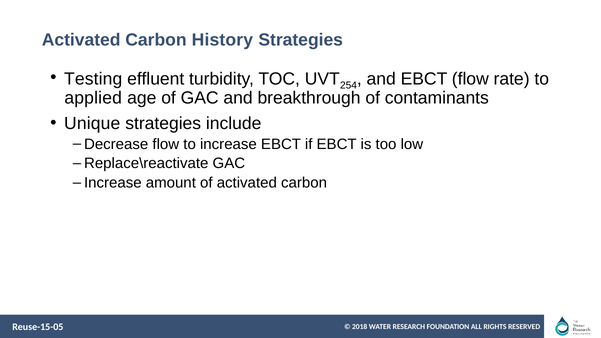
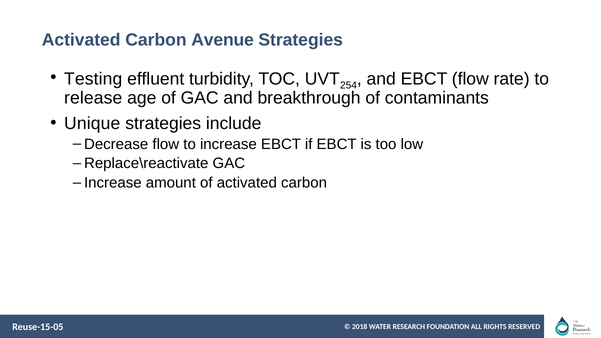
History: History -> Avenue
applied: applied -> release
